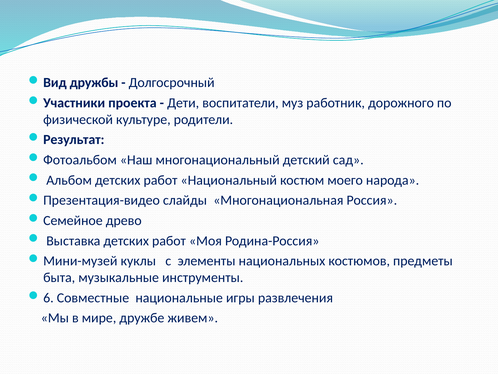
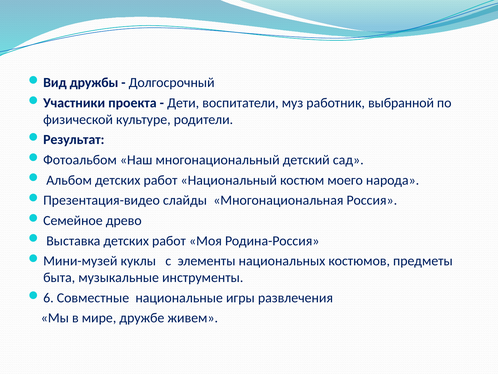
дорожного: дорожного -> выбранной
